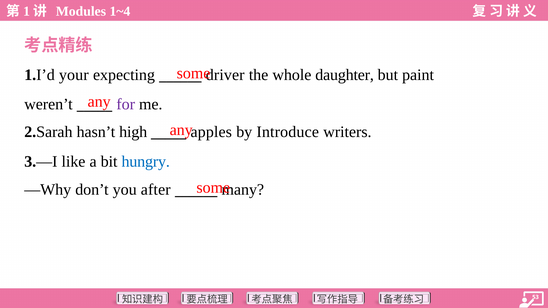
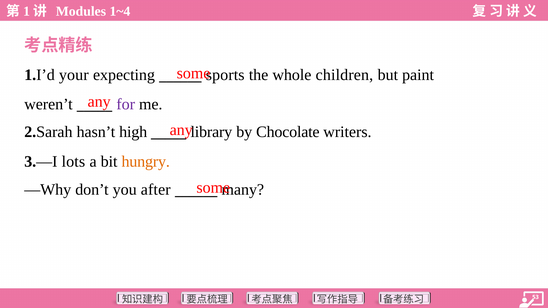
driver: driver -> sports
daughter: daughter -> children
apples: apples -> library
Introduce: Introduce -> Chocolate
like: like -> lots
hungry colour: blue -> orange
